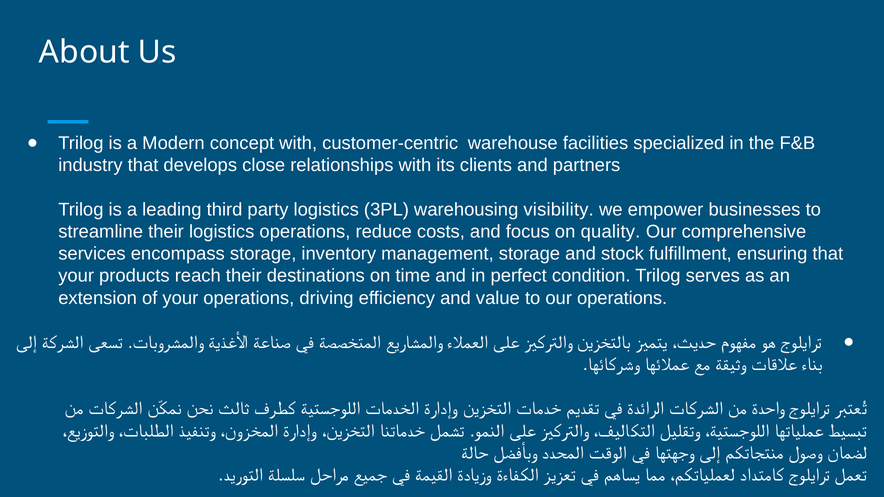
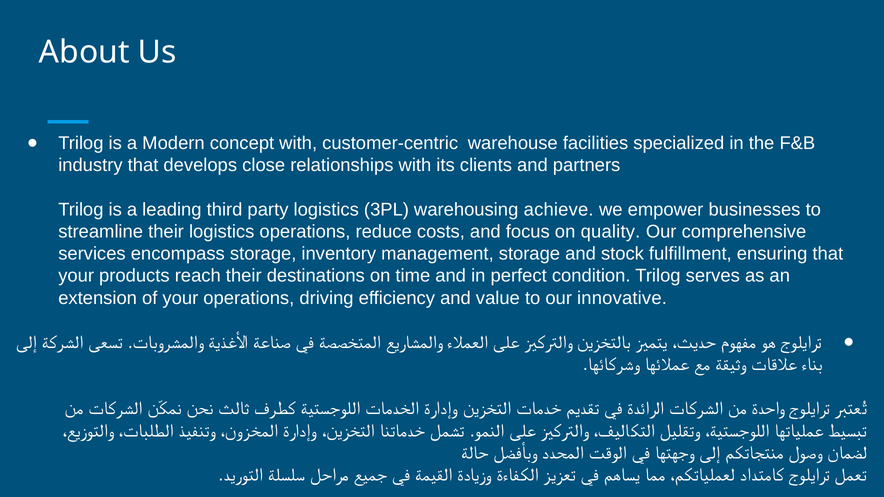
visibility: visibility -> achieve
our operations: operations -> innovative
